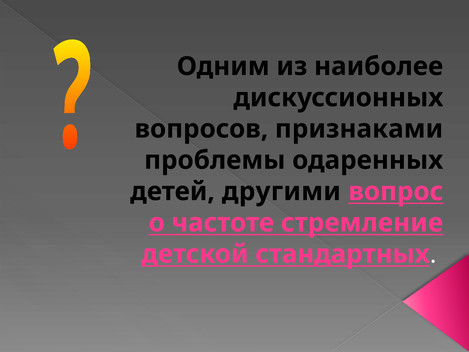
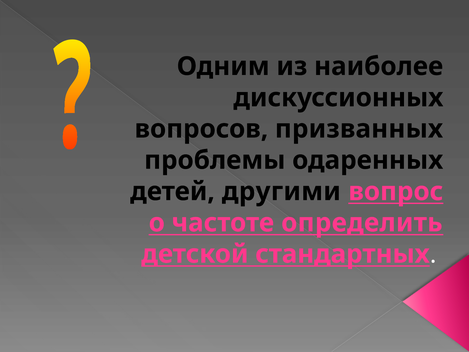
признаками: признаками -> призванных
стремление: стремление -> определить
